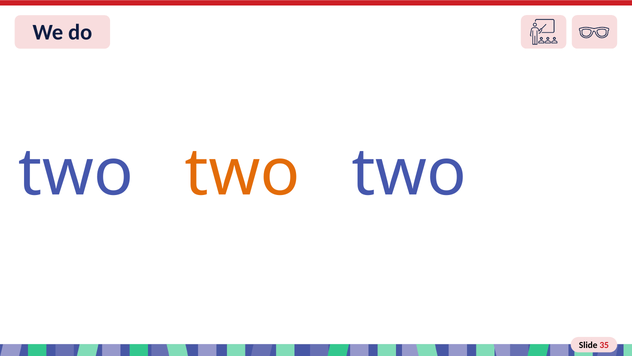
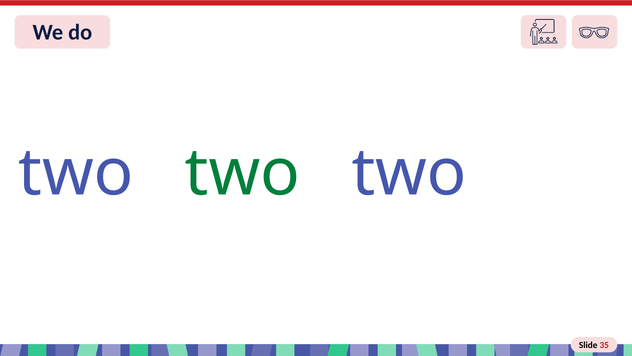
two at (243, 173) colour: orange -> green
